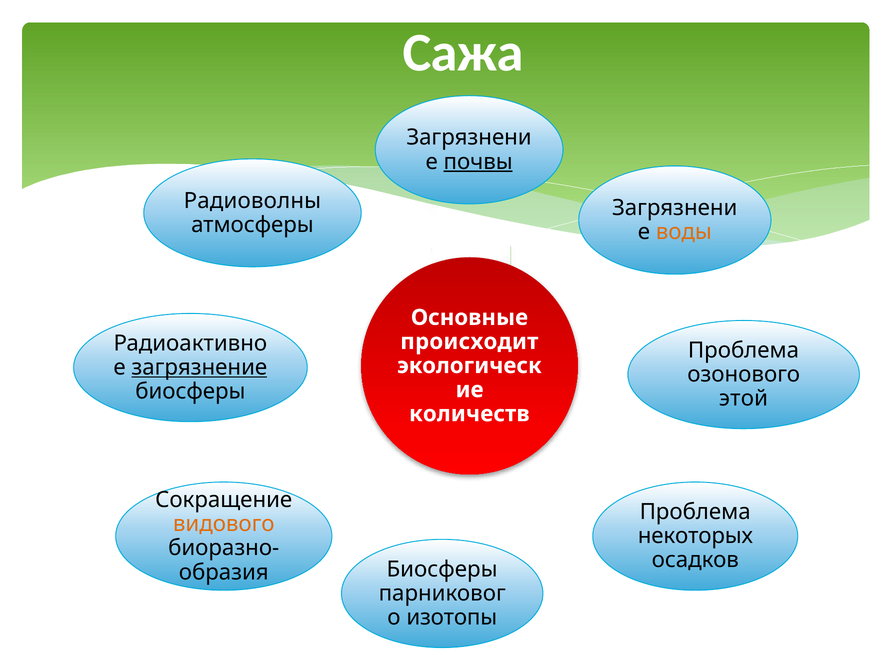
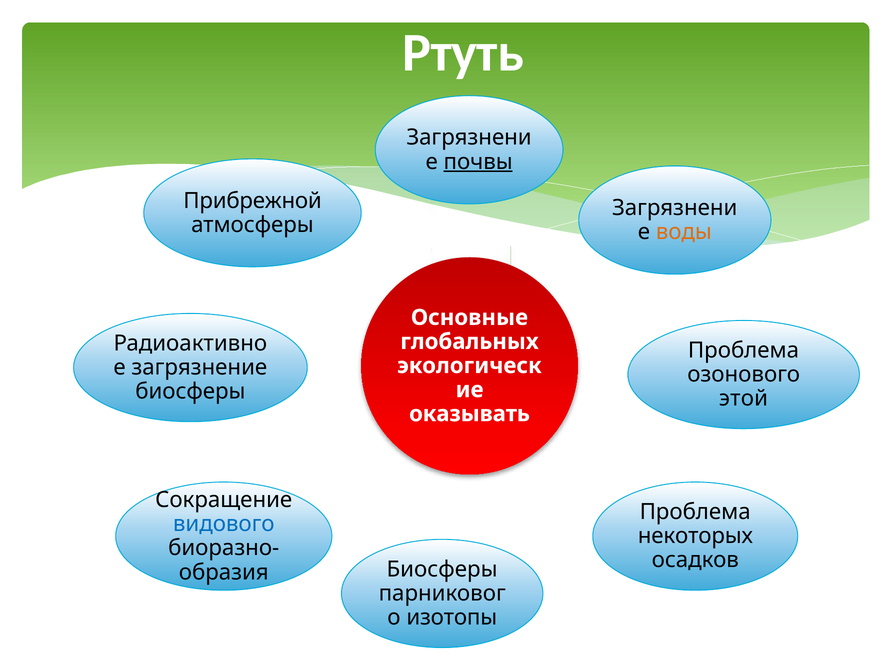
Сажа: Сажа -> Ртуть
Радиоволны: Радиоволны -> Прибрежной
происходит: происходит -> глобальных
загрязнение underline: present -> none
количеств: количеств -> оказывать
видового colour: orange -> blue
